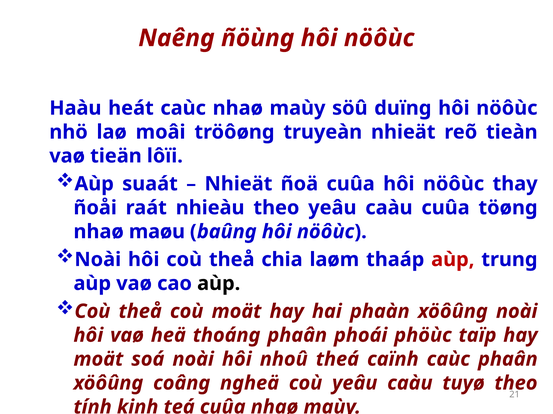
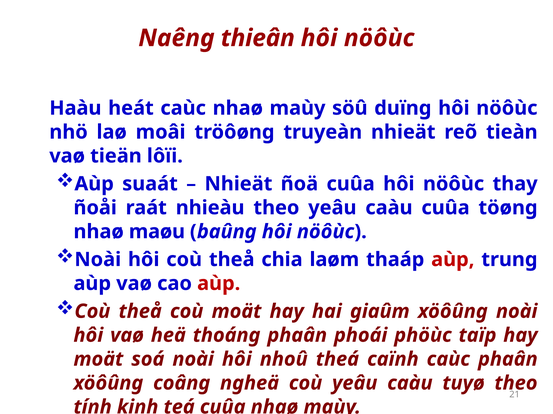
ñöùng: ñöùng -> thieân
aùp at (219, 284) colour: black -> red
phaàn: phaàn -> giaûm
